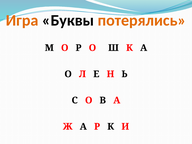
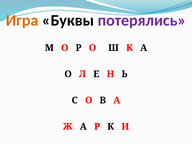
потерялись colour: orange -> purple
